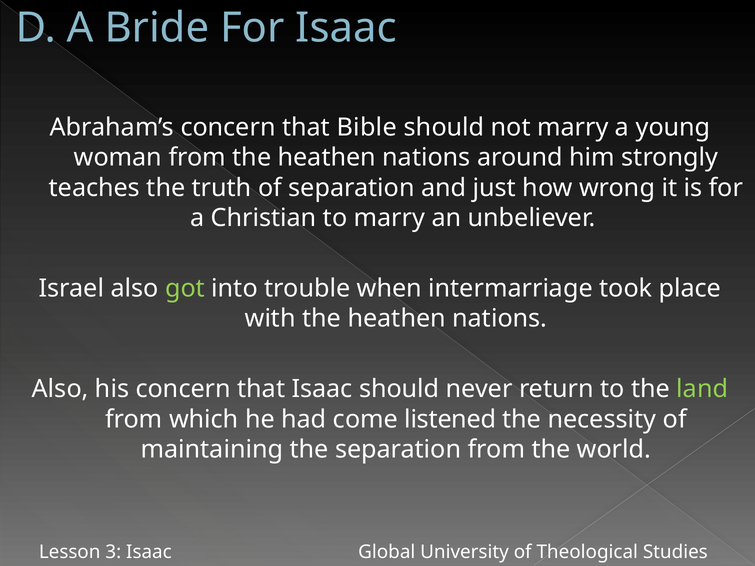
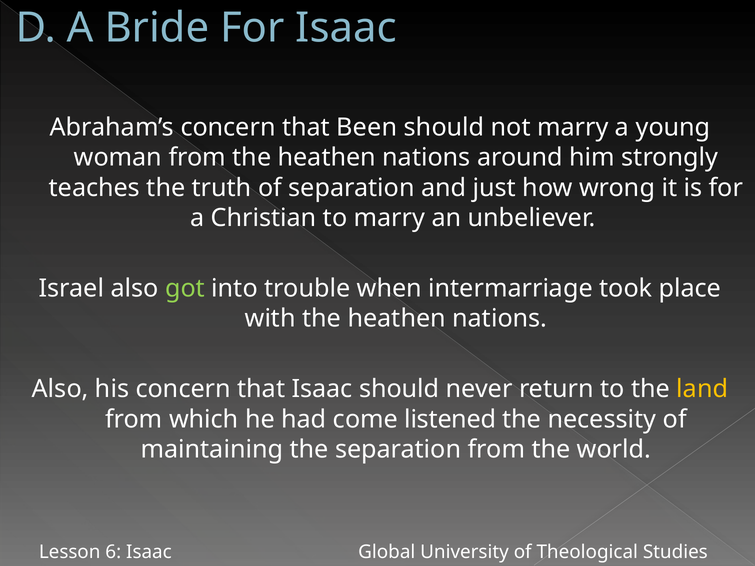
Bible: Bible -> Been
land colour: light green -> yellow
3: 3 -> 6
